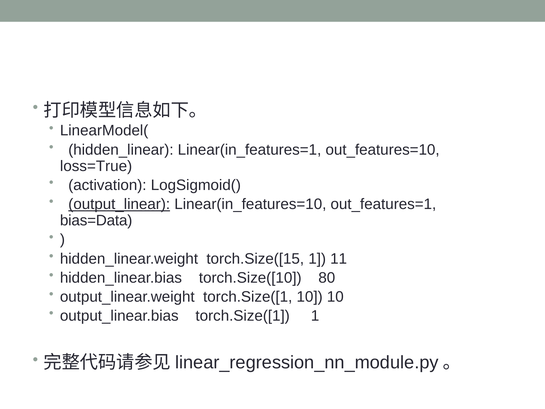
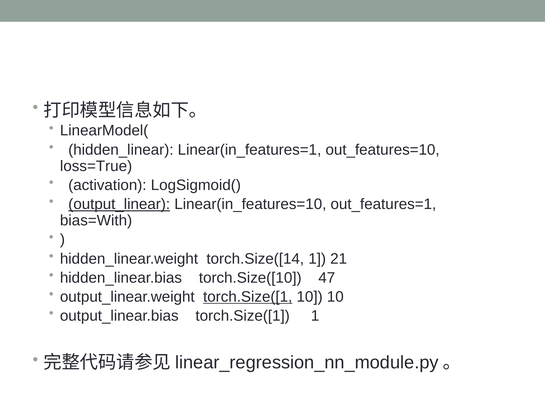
bias=Data: bias=Data -> bias=With
torch.Size([15: torch.Size([15 -> torch.Size([14
11: 11 -> 21
80: 80 -> 47
torch.Size([1 at (248, 297) underline: none -> present
